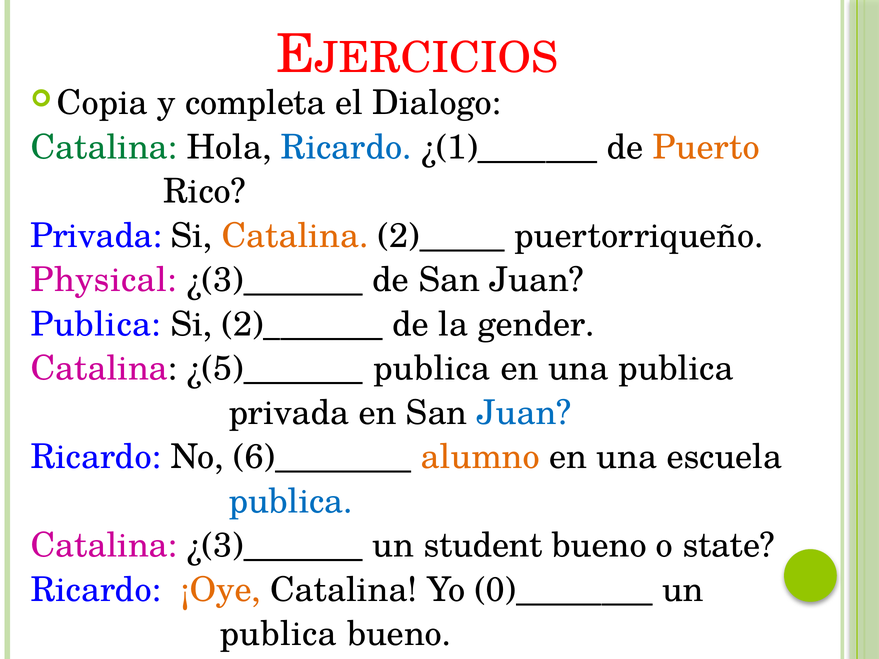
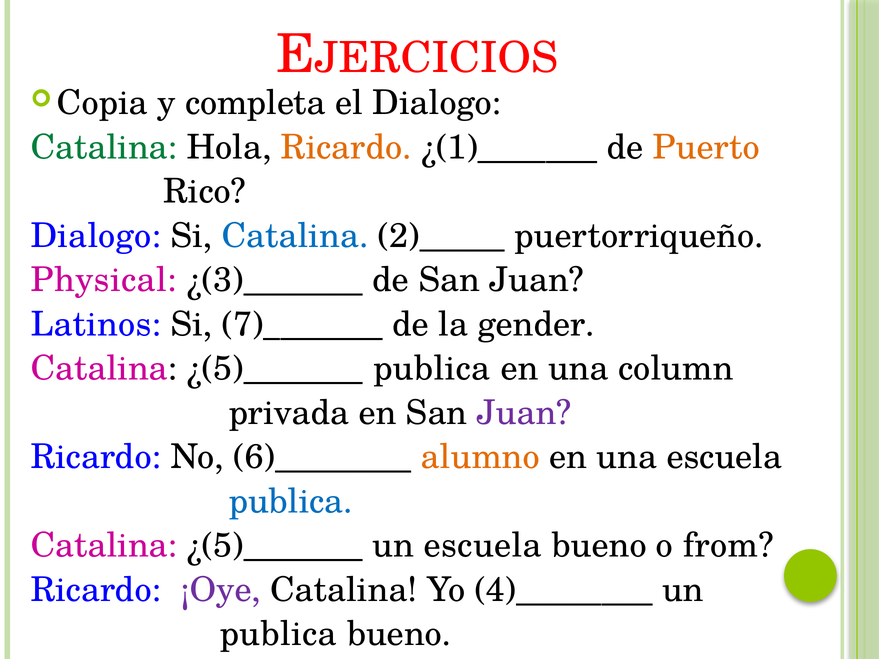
Ricardo at (346, 147) colour: blue -> orange
Privada at (96, 236): Privada -> Dialogo
Catalina at (295, 236) colour: orange -> blue
Publica at (96, 324): Publica -> Latinos
2)_______: 2)_______ -> 7)_______
una publica: publica -> column
Juan at (524, 413) colour: blue -> purple
¿(3)_______ at (275, 546): ¿(3)_______ -> ¿(5)_______
un student: student -> escuela
state: state -> from
¡Oye colour: orange -> purple
0)________: 0)________ -> 4)________
